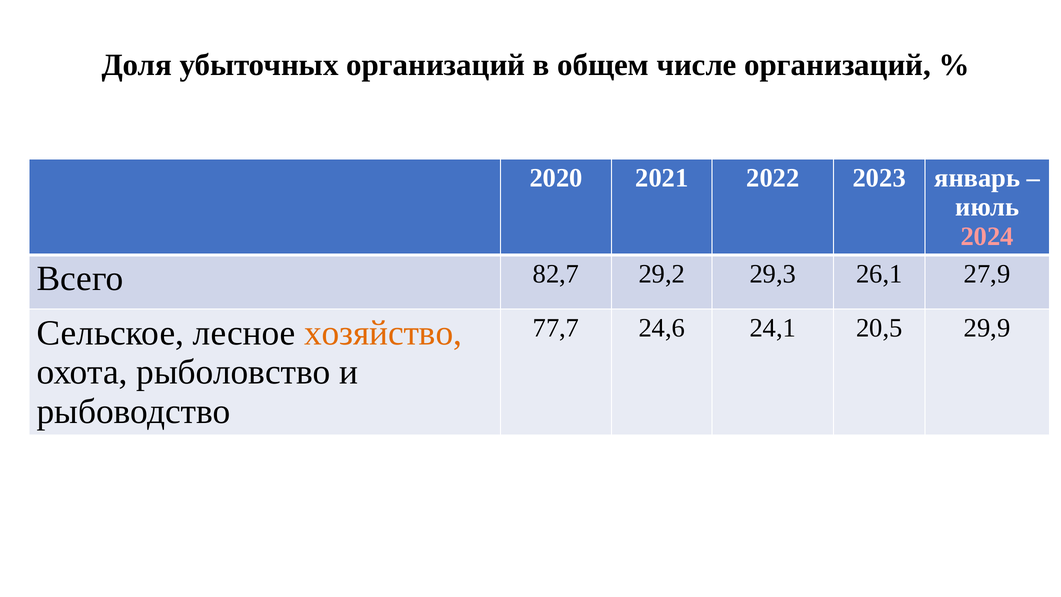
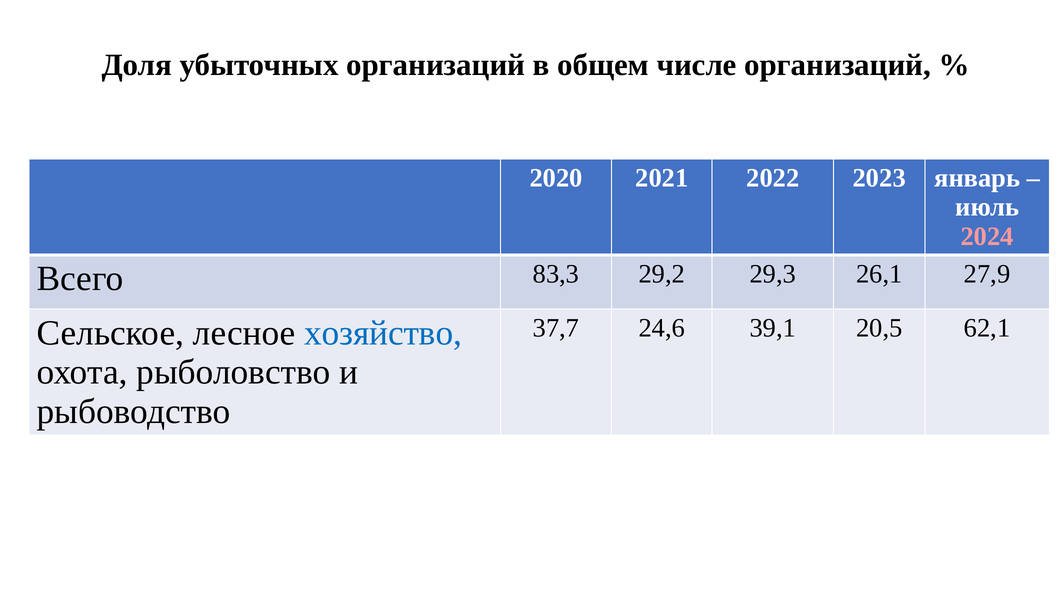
82,7: 82,7 -> 83,3
77,7: 77,7 -> 37,7
24,1: 24,1 -> 39,1
29,9: 29,9 -> 62,1
хозяйство colour: orange -> blue
